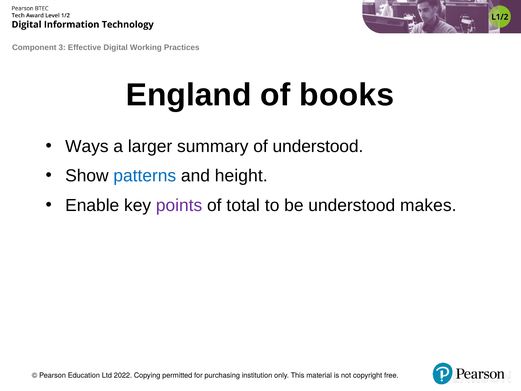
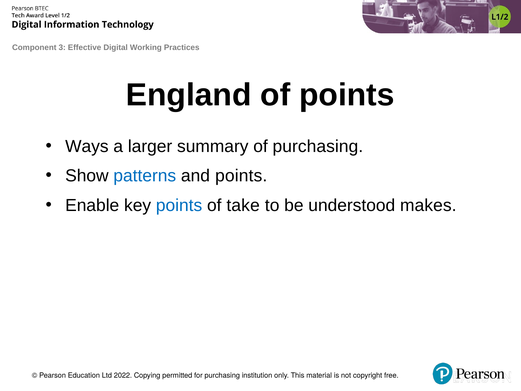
of books: books -> points
of understood: understood -> purchasing
and height: height -> points
points at (179, 205) colour: purple -> blue
total: total -> take
